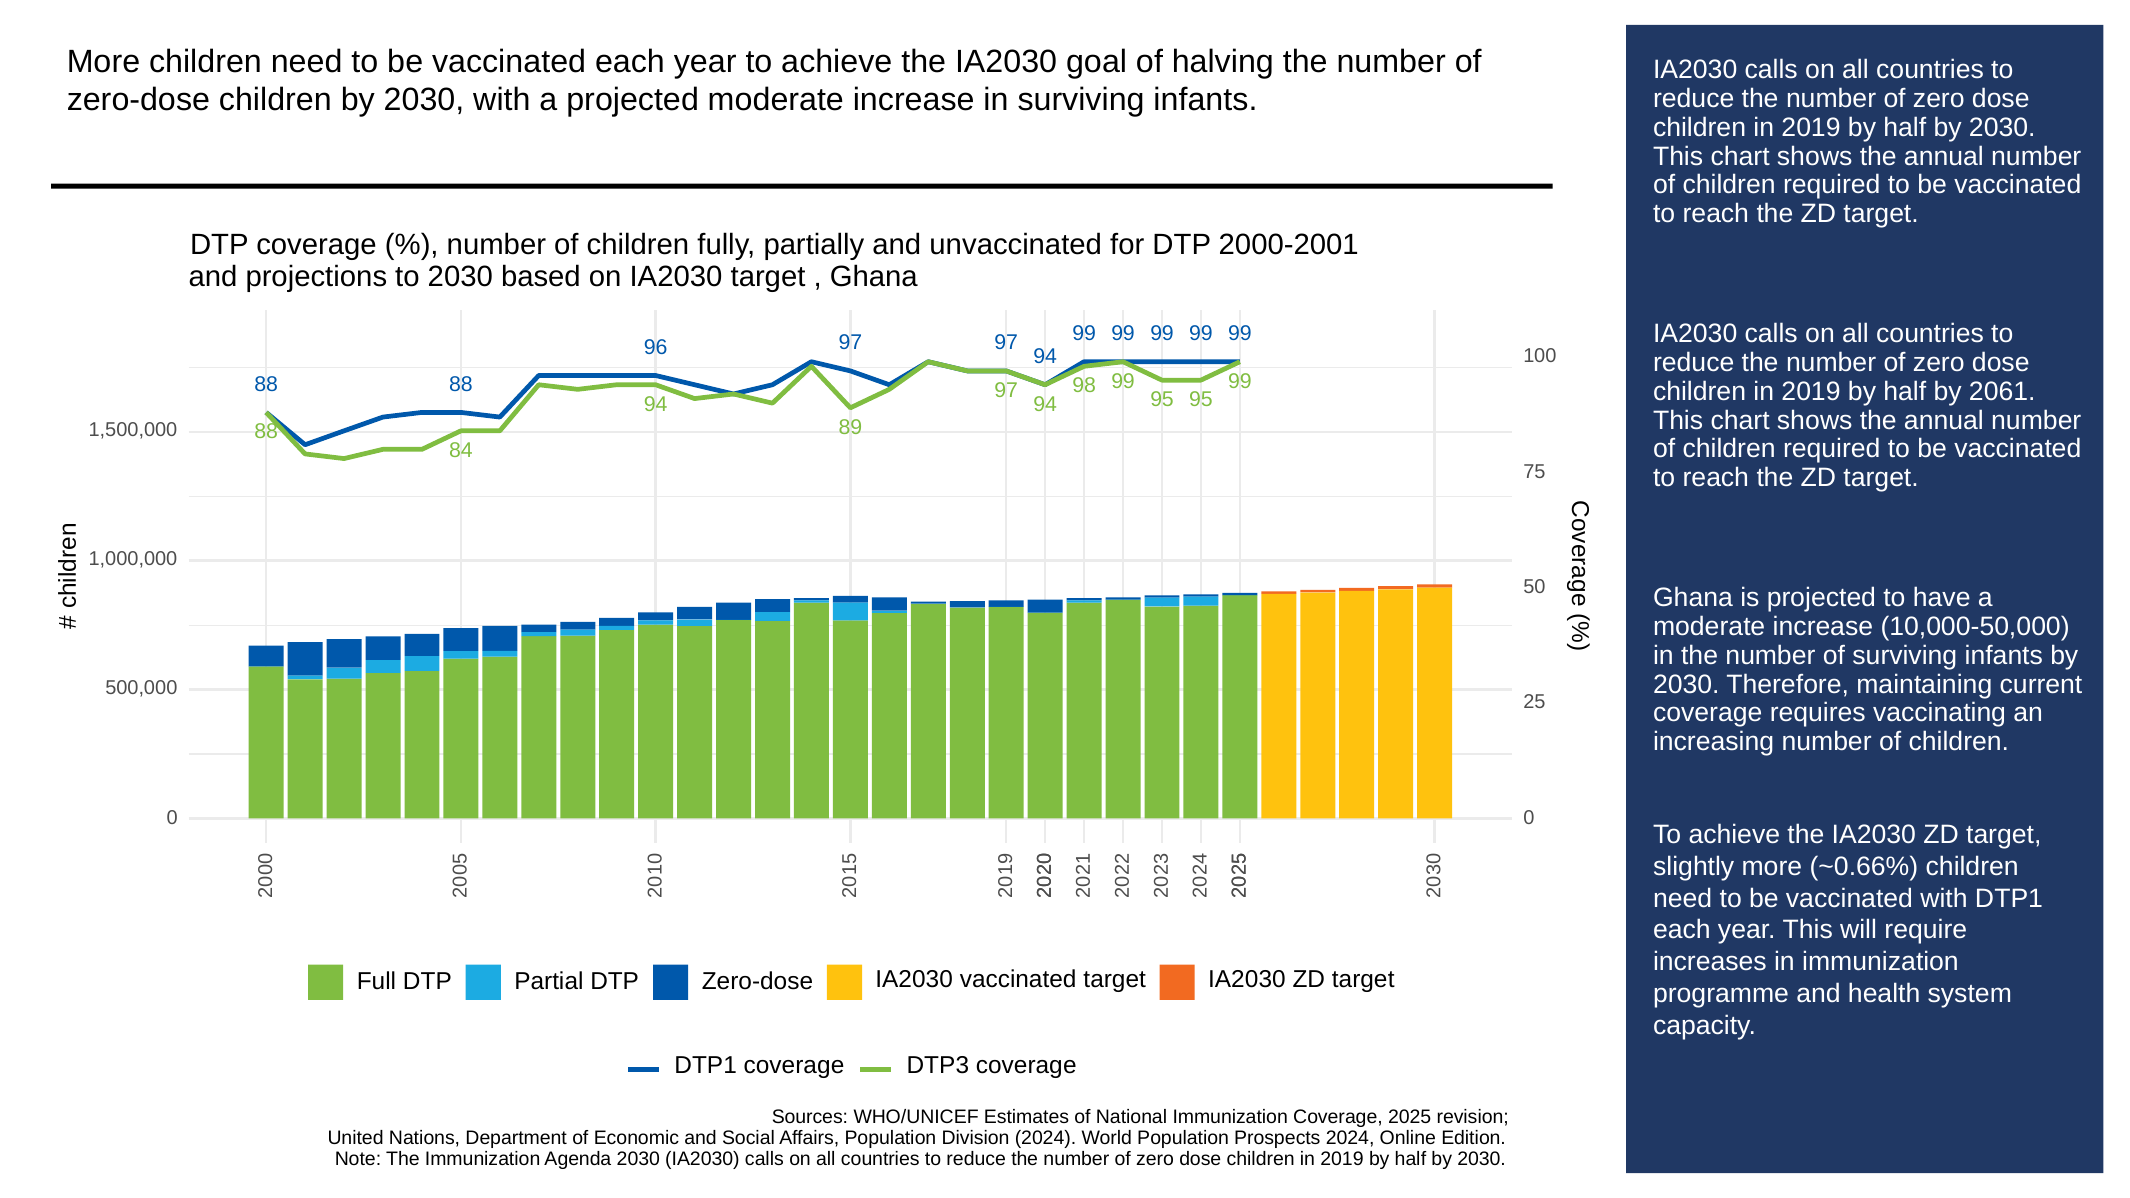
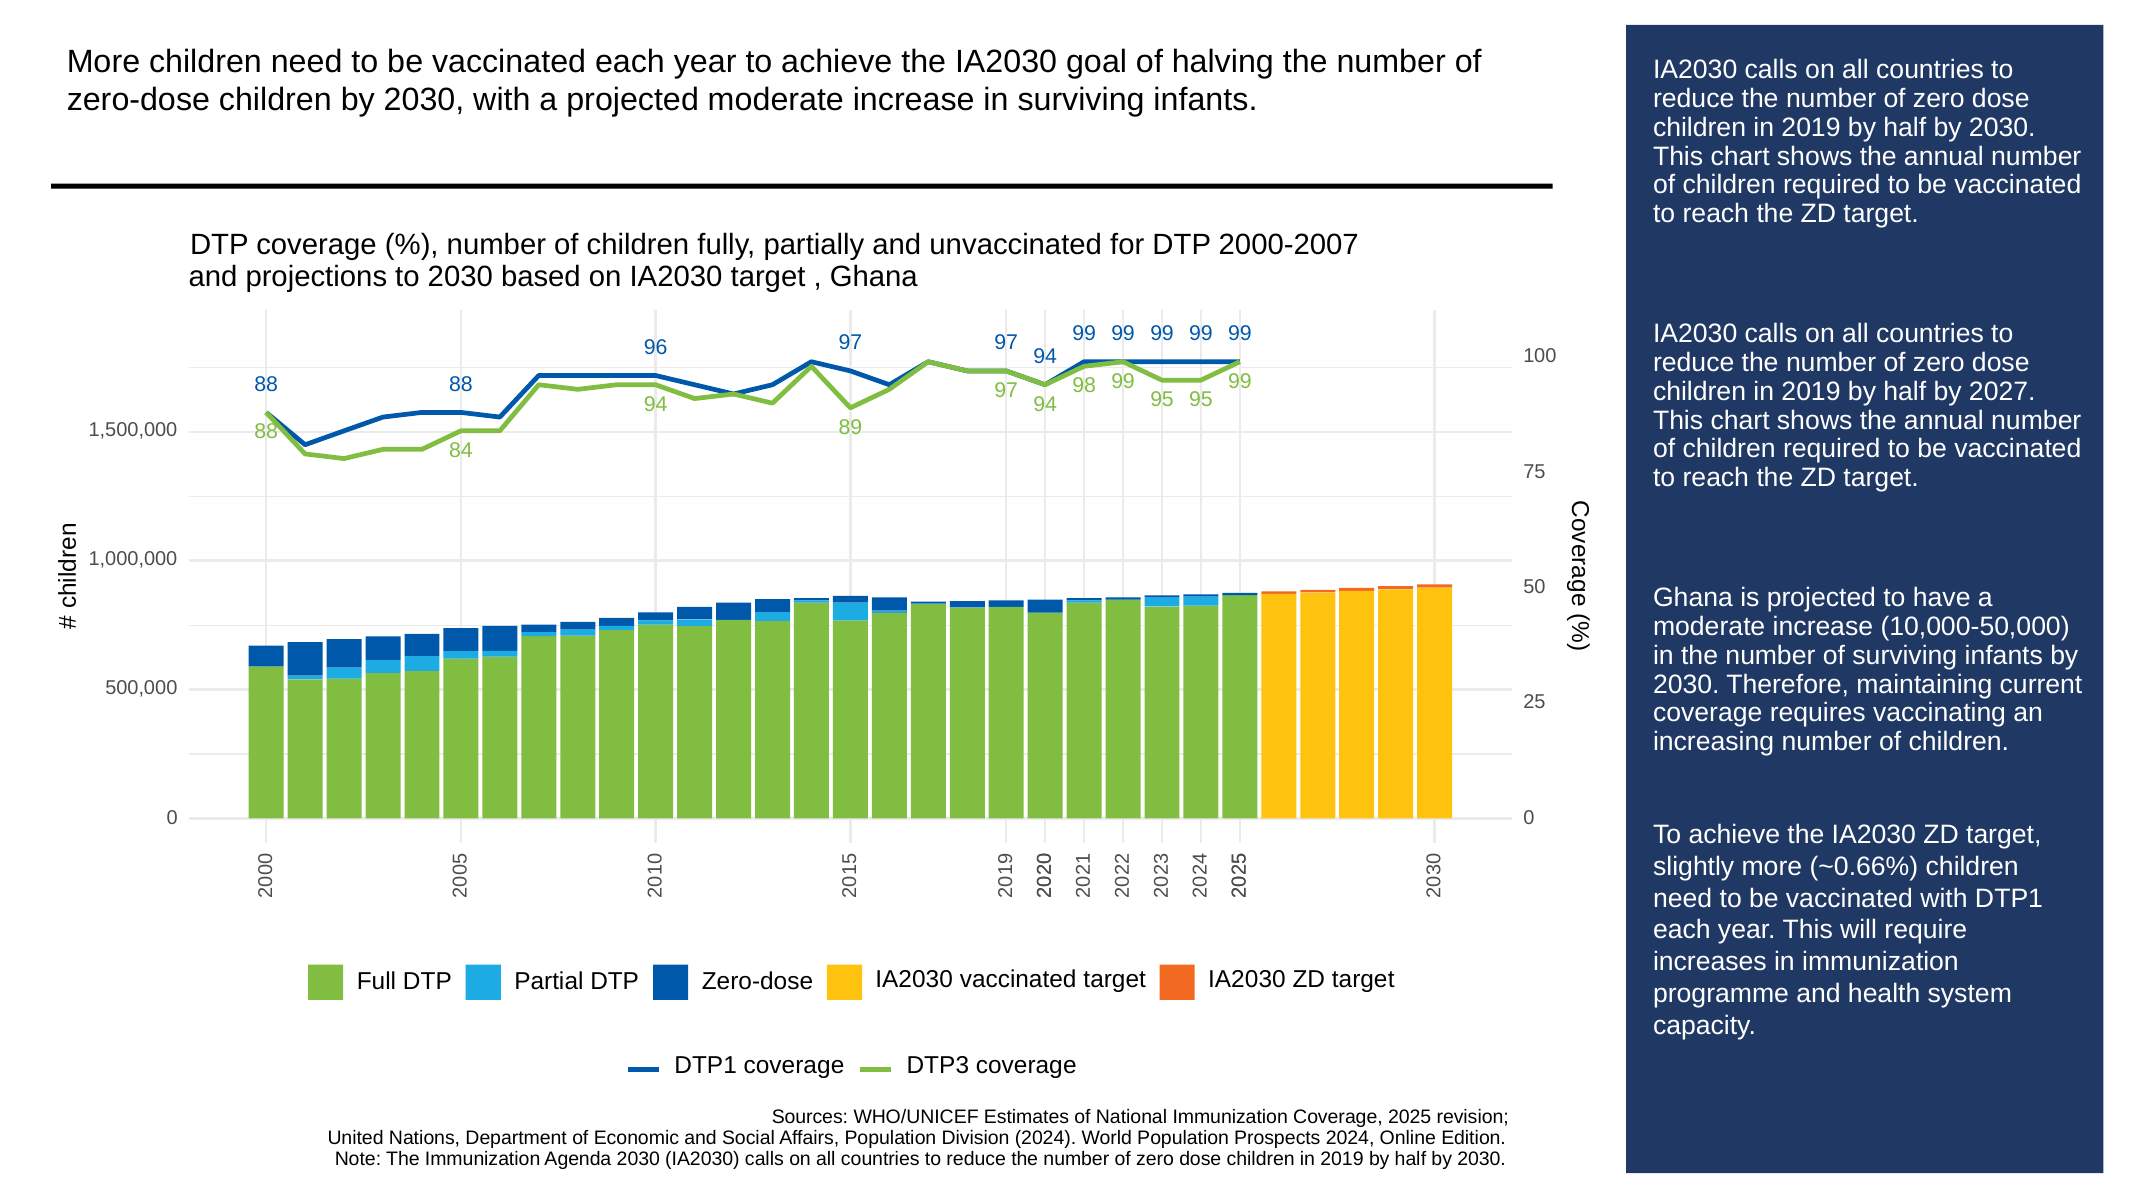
2000-2001: 2000-2001 -> 2000-2007
2061: 2061 -> 2027
